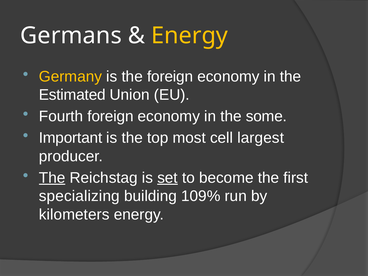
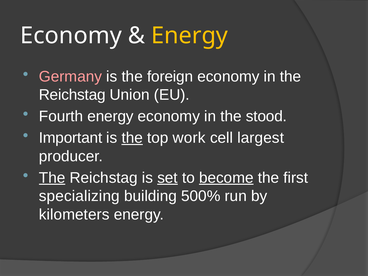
Germans at (71, 36): Germans -> Economy
Germany colour: yellow -> pink
Estimated at (72, 95): Estimated -> Reichstag
Fourth foreign: foreign -> energy
some: some -> stood
the at (132, 138) underline: none -> present
most: most -> work
become underline: none -> present
109%: 109% -> 500%
